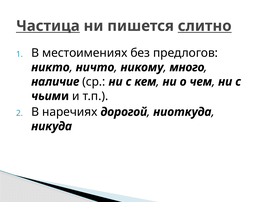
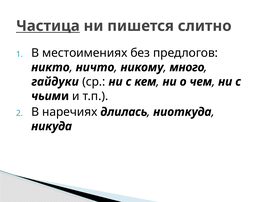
слитно underline: present -> none
наличие: наличие -> гайдуки
дорогой: дорогой -> длилась
